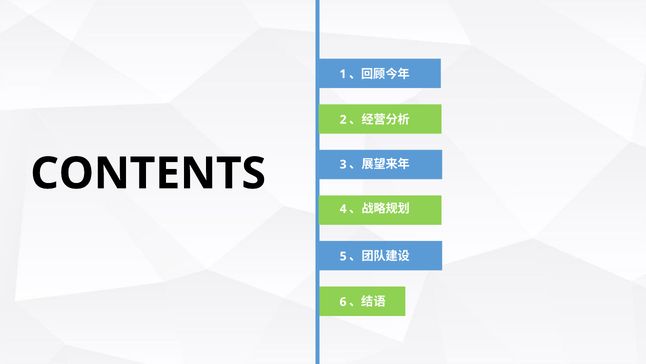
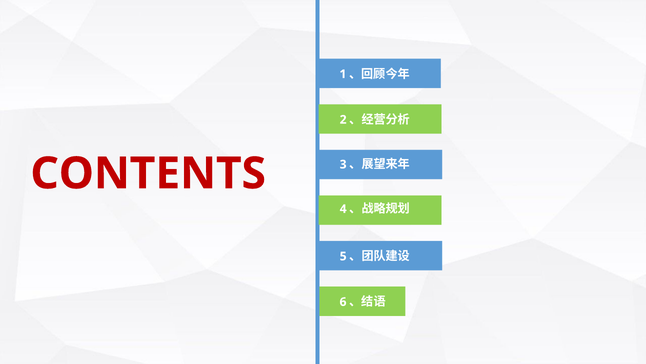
CONTENTS colour: black -> red
